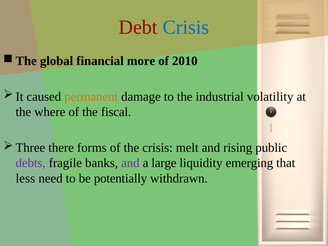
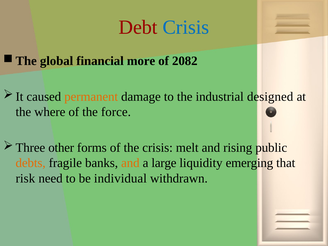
2010: 2010 -> 2082
volatility: volatility -> designed
fiscal: fiscal -> force
there: there -> other
debts colour: purple -> orange
and at (130, 163) colour: purple -> orange
less: less -> risk
potentially: potentially -> individual
